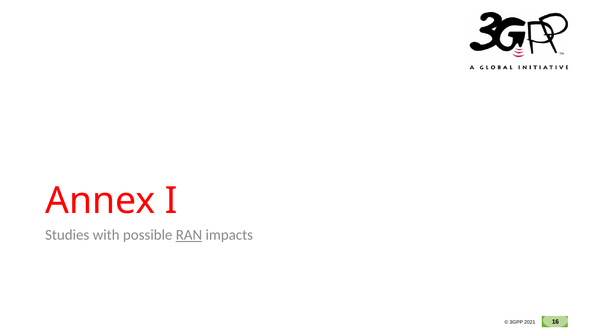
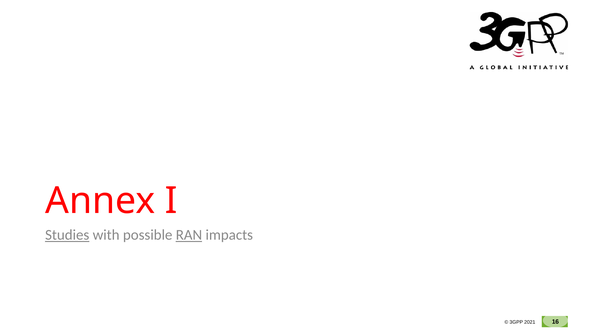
Studies underline: none -> present
